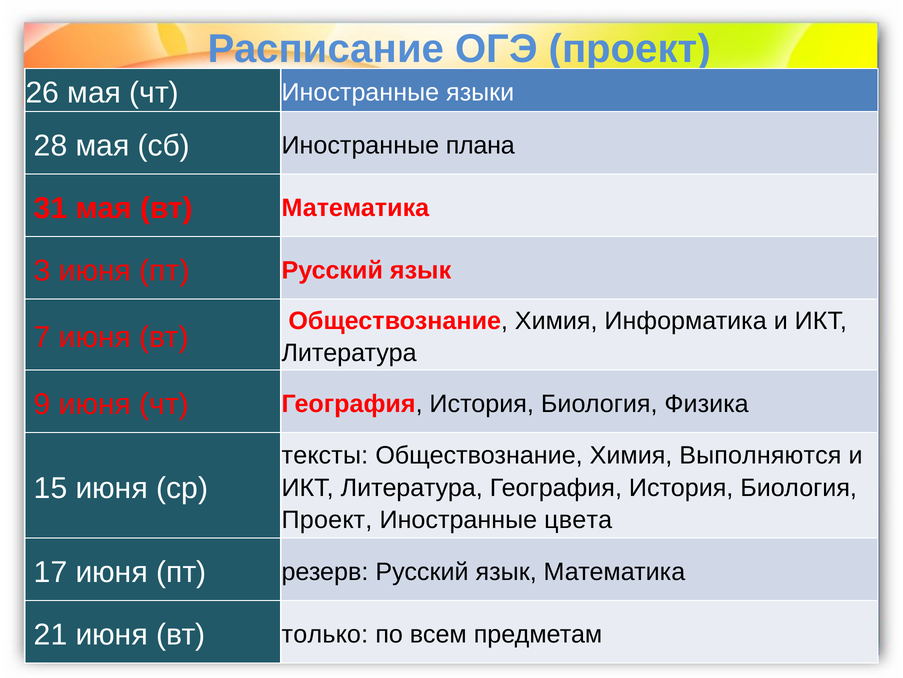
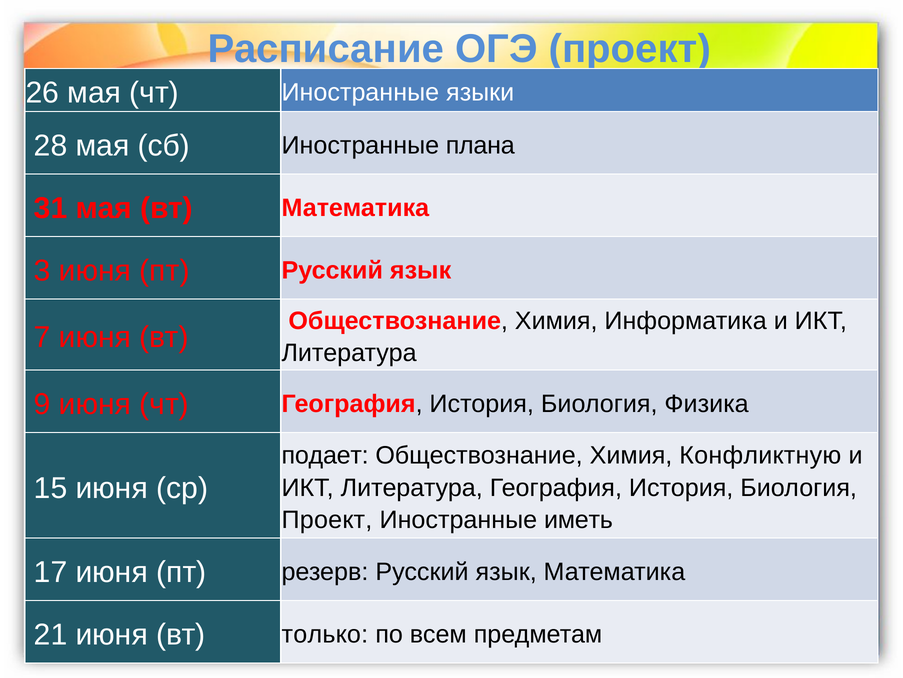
тексты: тексты -> подает
Выполняются: Выполняются -> Конфликтную
цвета: цвета -> иметь
